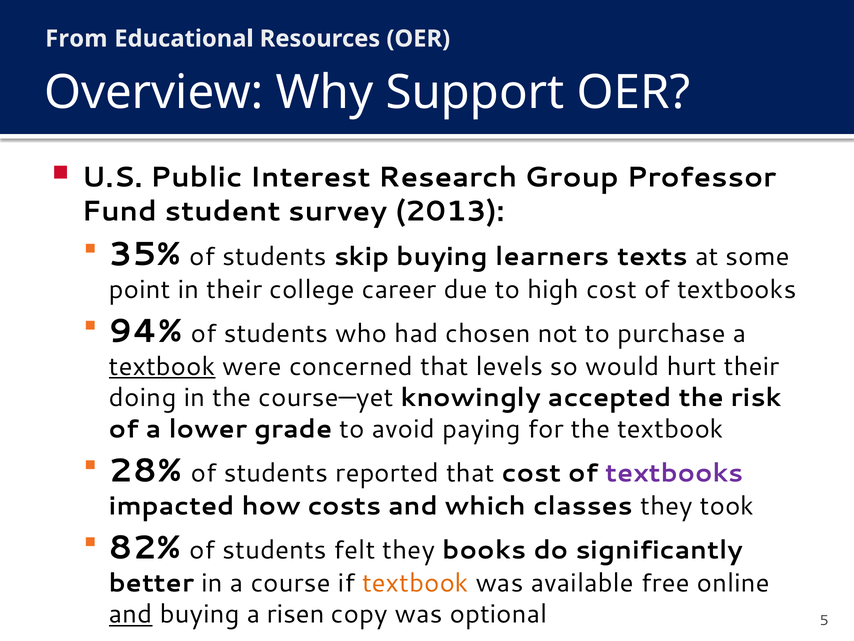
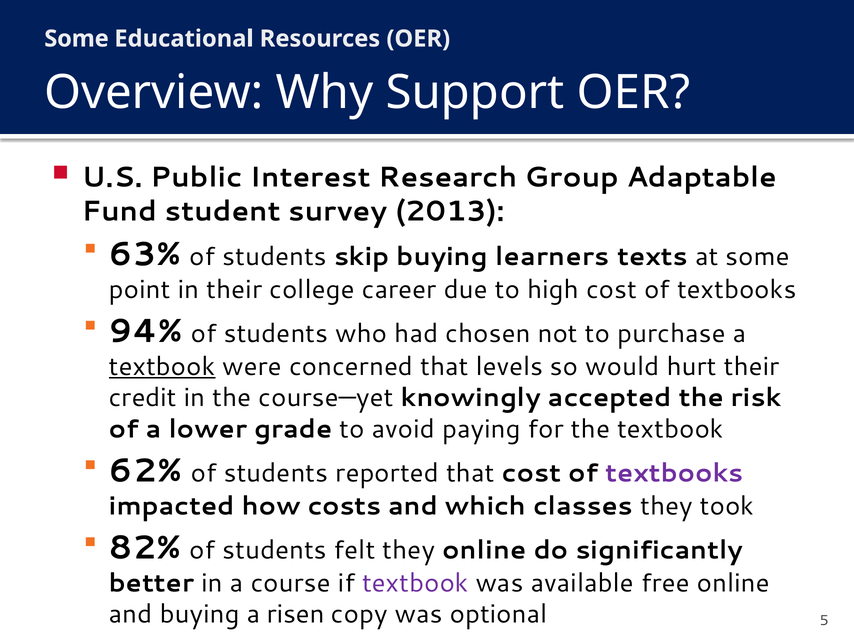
From at (76, 39): From -> Some
Professor: Professor -> Adaptable
35%: 35% -> 63%
doing: doing -> credit
28%: 28% -> 62%
they books: books -> online
textbook at (415, 583) colour: orange -> purple
and at (131, 614) underline: present -> none
